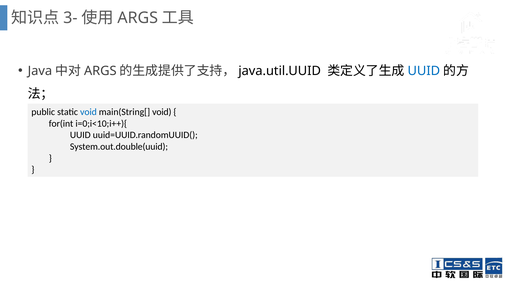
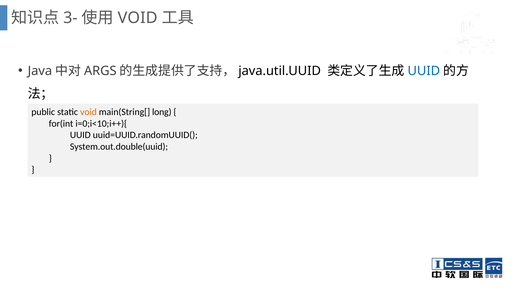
ARGS at (138, 18): ARGS -> VOID
void at (88, 112) colour: blue -> orange
main(String[ void: void -> long
